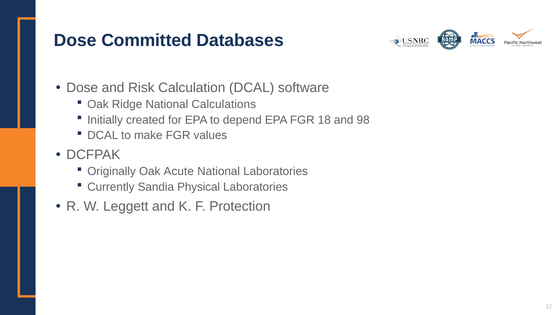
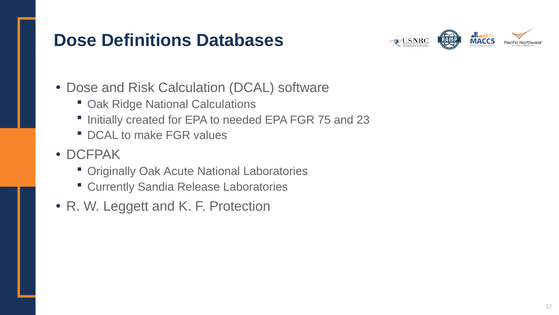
Committed: Committed -> Definitions
depend: depend -> needed
18: 18 -> 75
98: 98 -> 23
Physical: Physical -> Release
